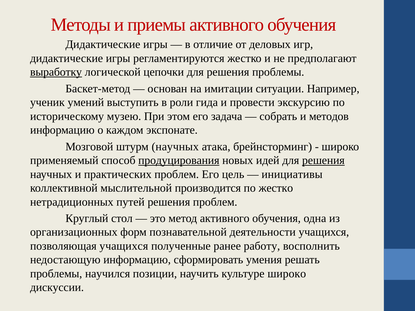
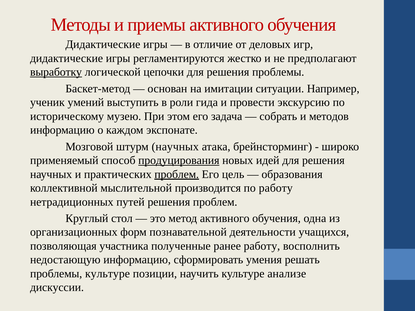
решения at (323, 161) underline: present -> none
проблем at (177, 174) underline: none -> present
инициативы: инициативы -> образования
по жестко: жестко -> работу
позволяющая учащихся: учащихся -> участника
проблемы научился: научился -> культуре
культуре широко: широко -> анализе
